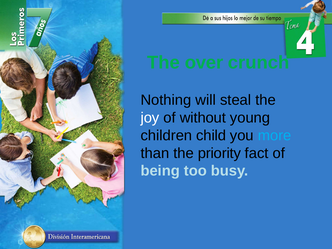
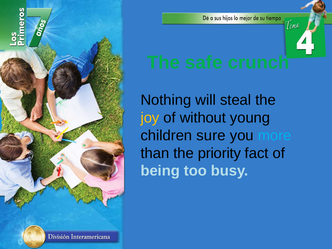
over: over -> safe
joy colour: white -> yellow
child: child -> sure
